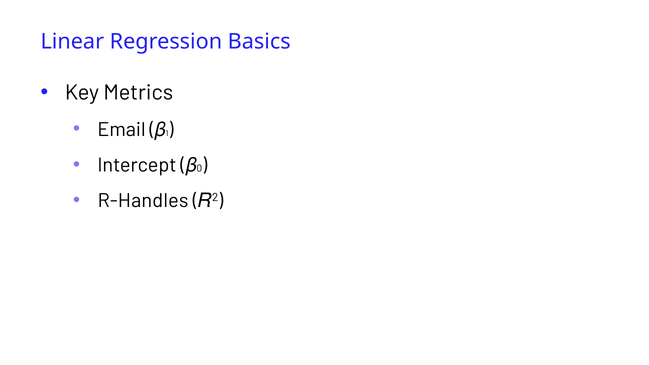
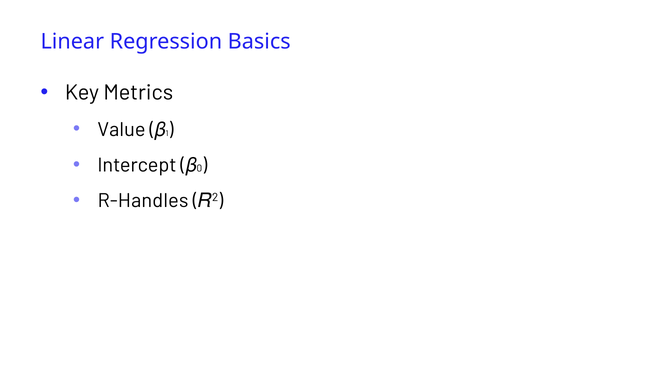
Email: Email -> Value
